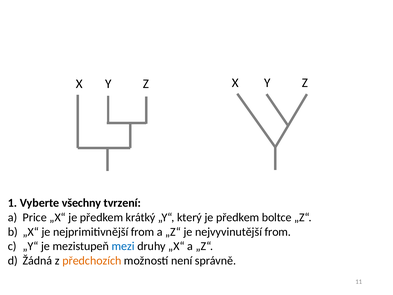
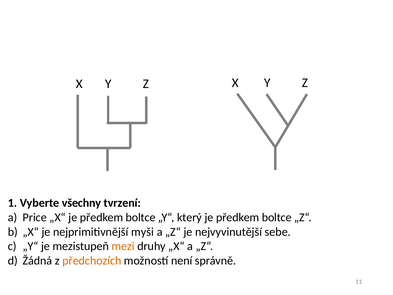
„X“ je předkem krátký: krátký -> boltce
nejprimitivnější from: from -> myši
nejvyvinutější from: from -> sebe
mezi colour: blue -> orange
